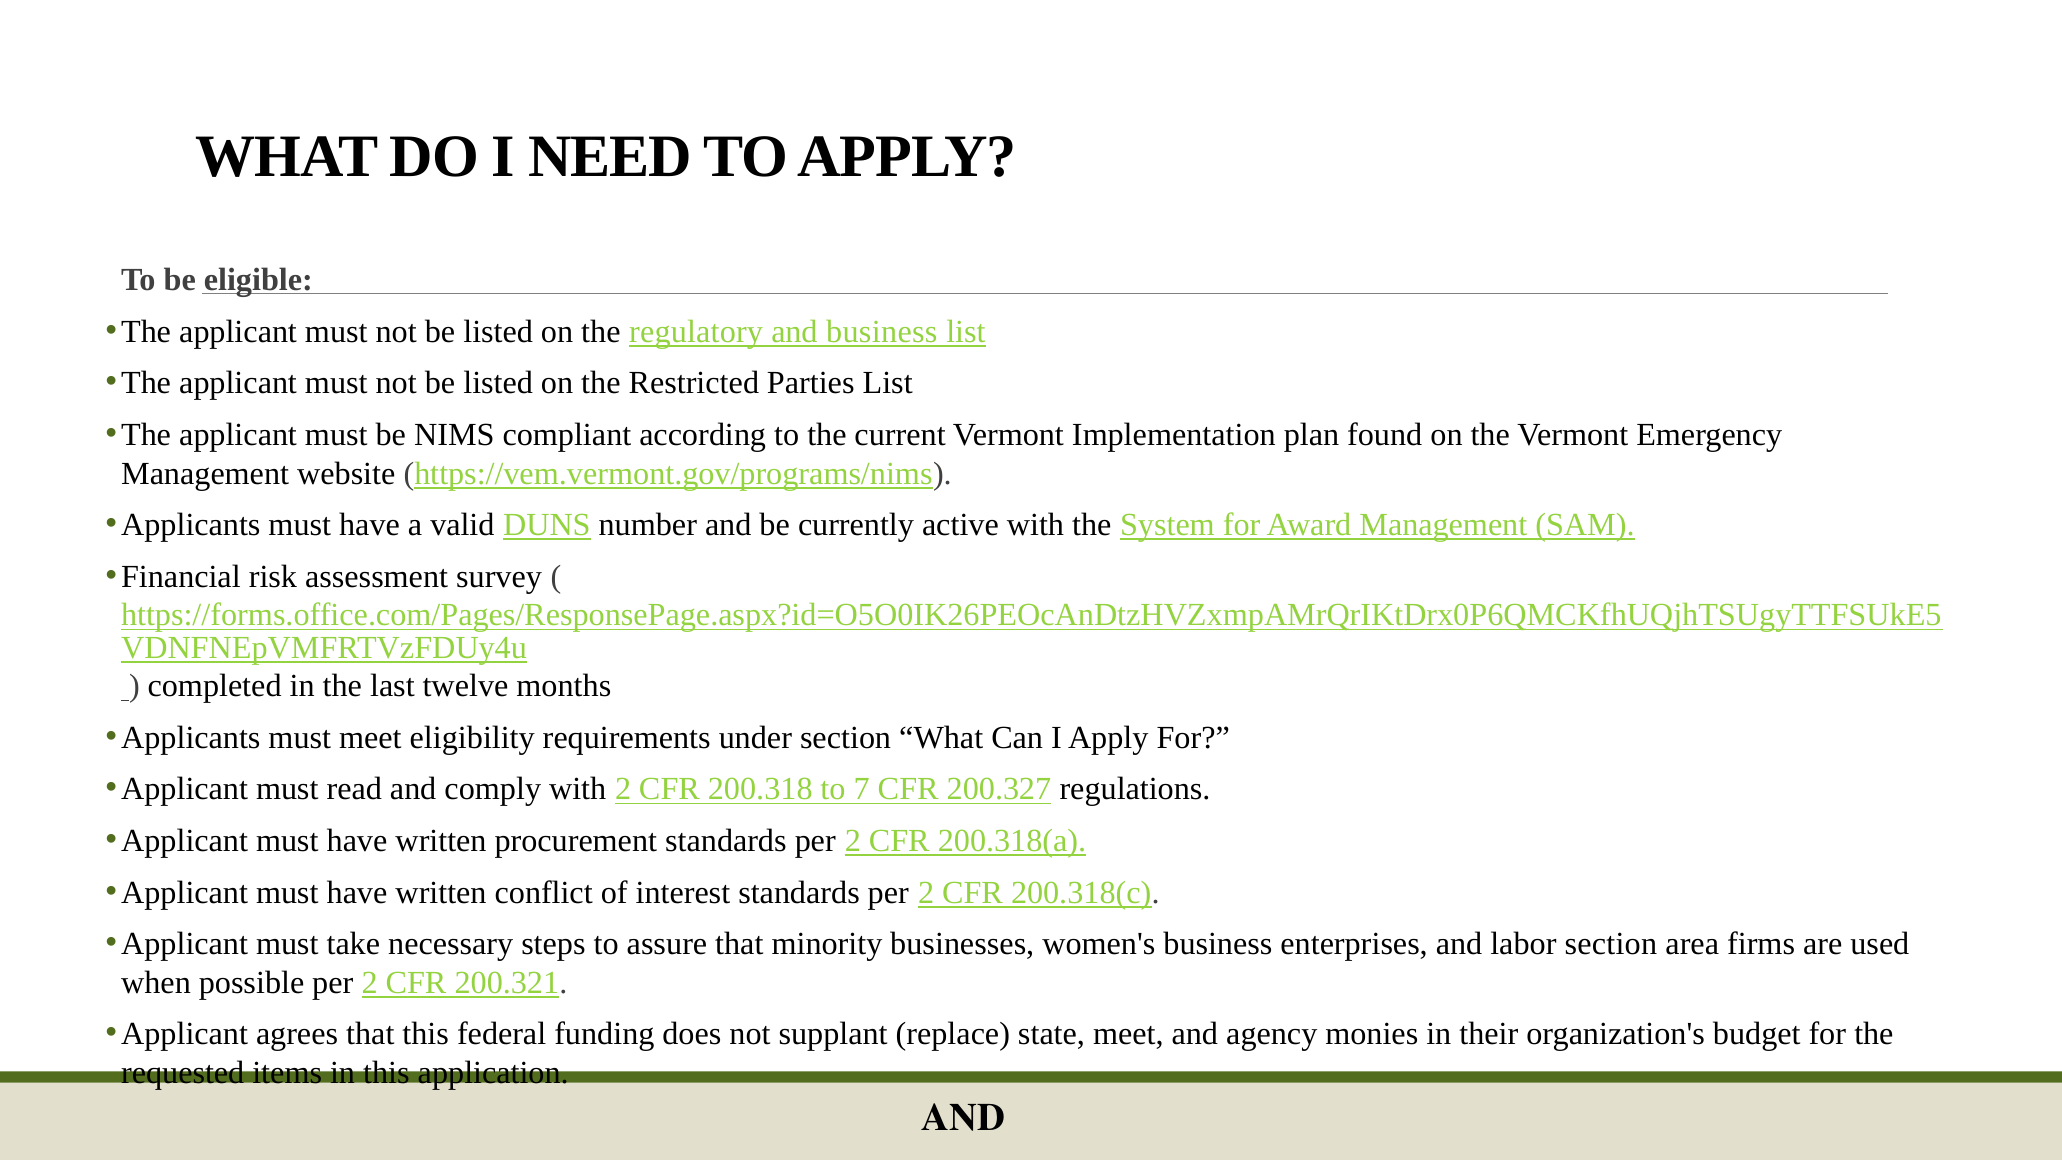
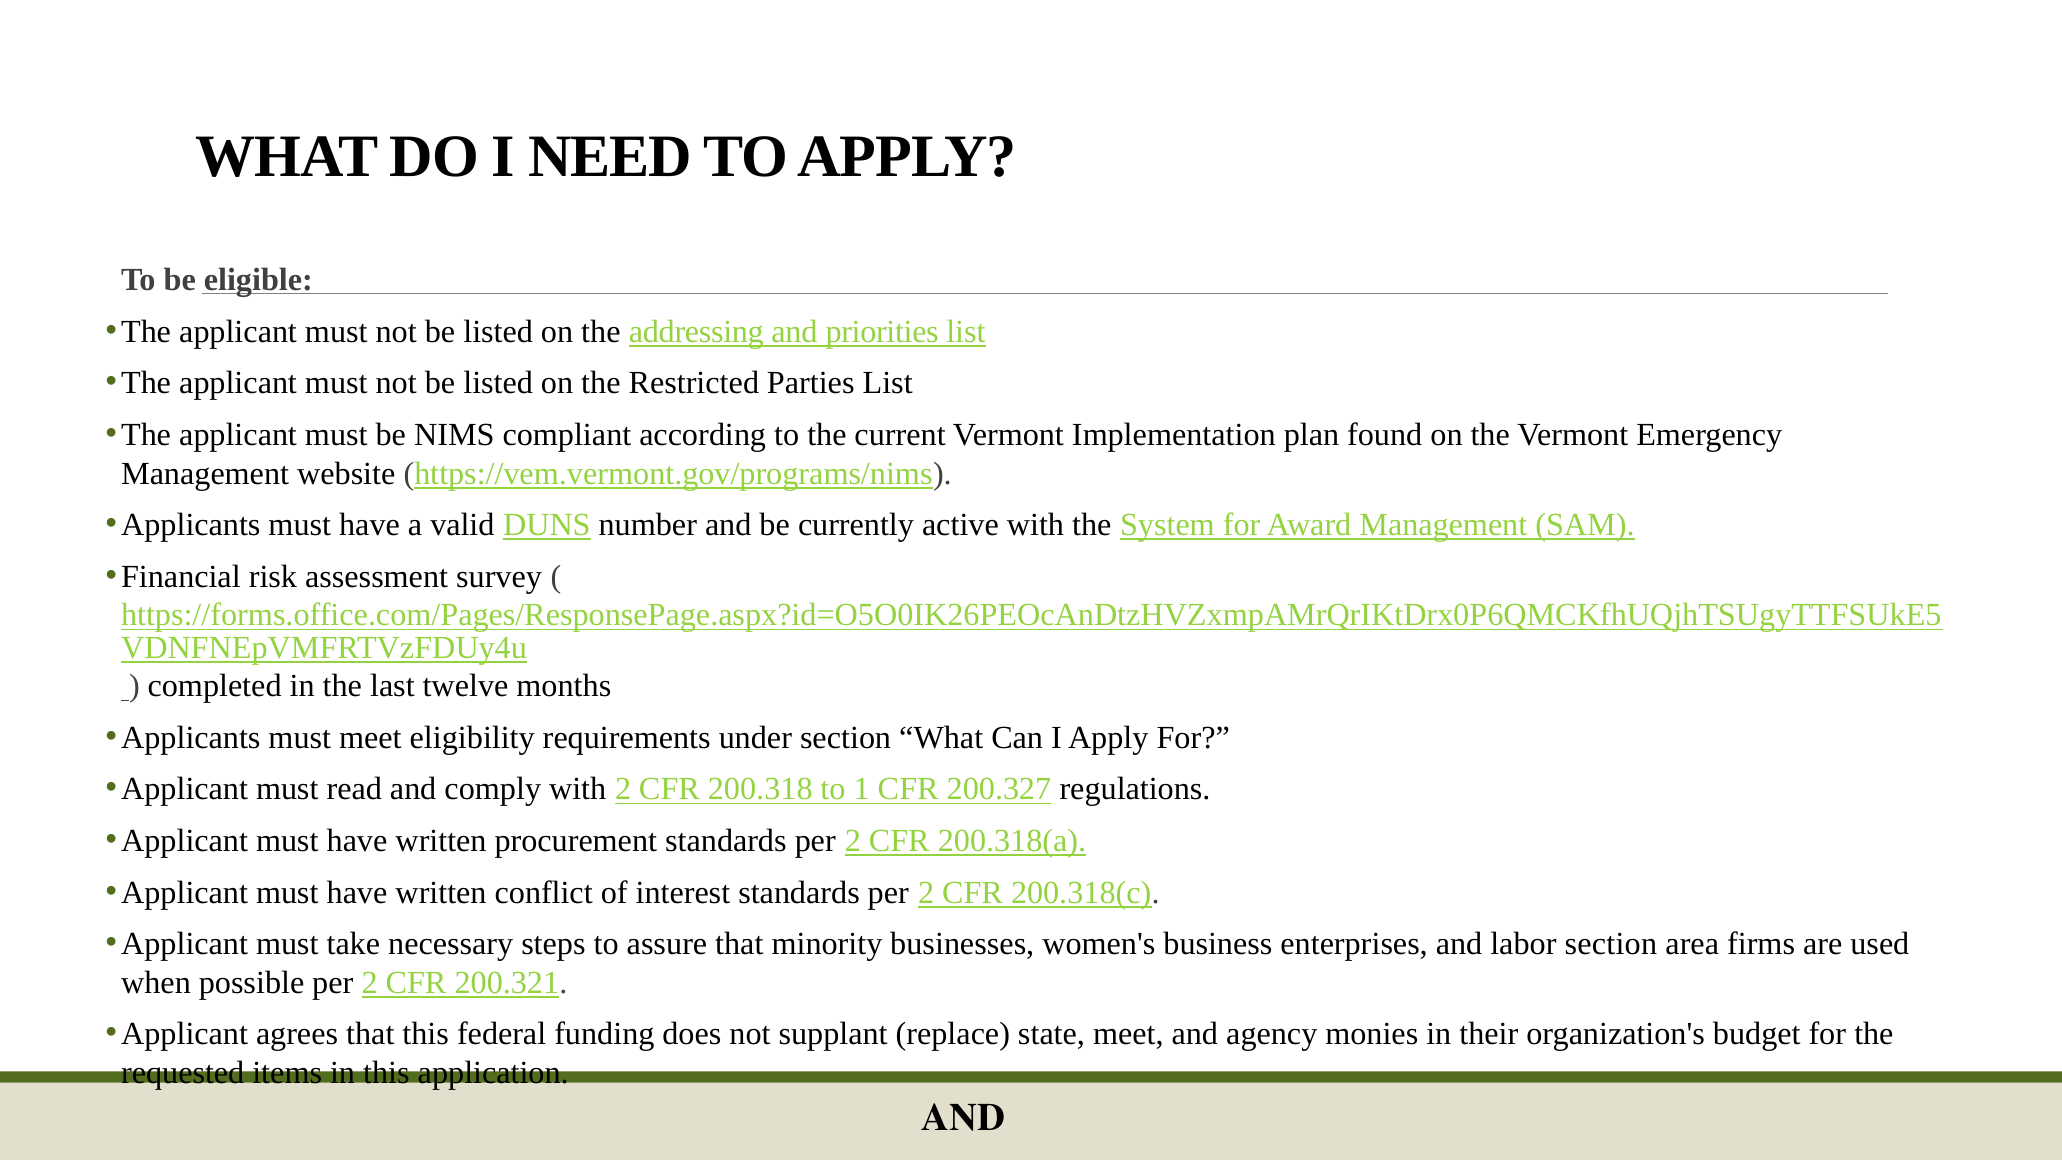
regulatory: regulatory -> addressing
and business: business -> priorities
7: 7 -> 1
